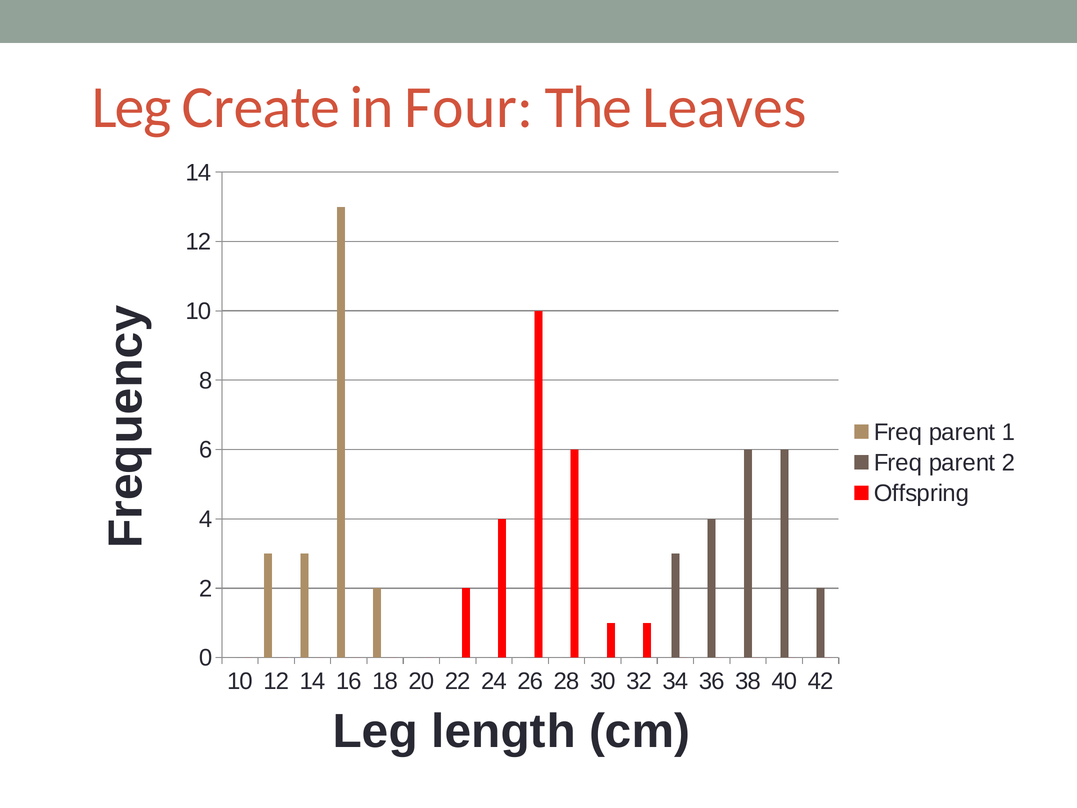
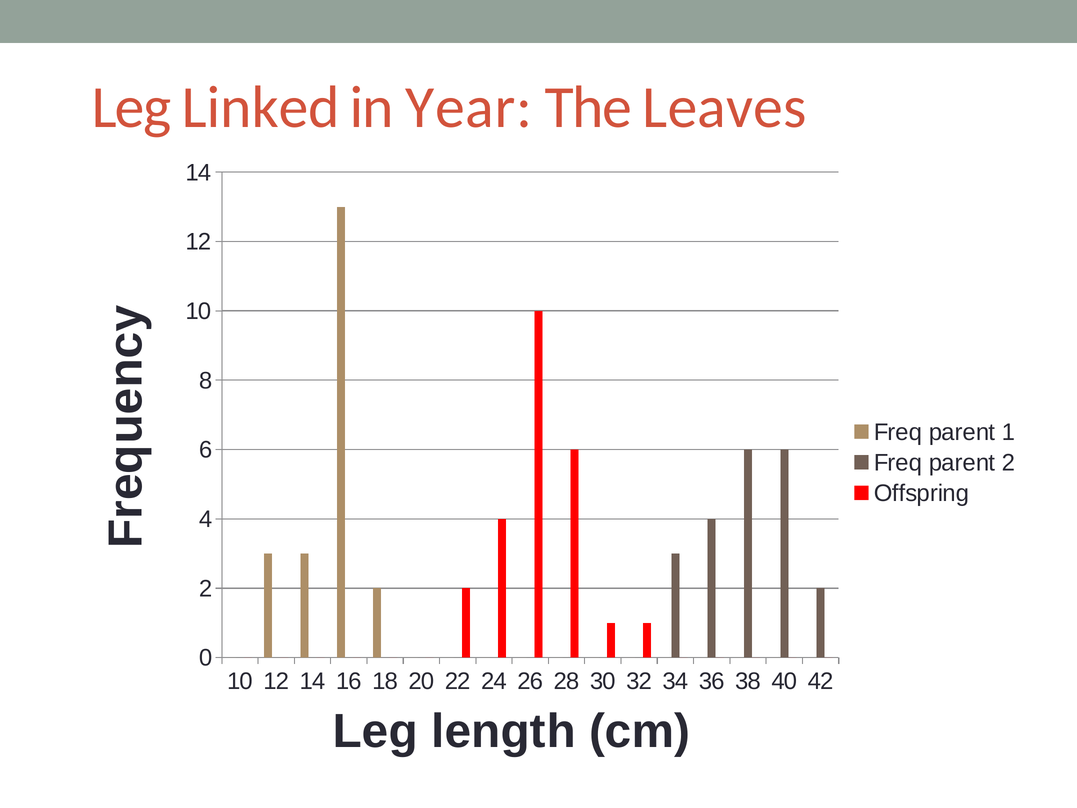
Create: Create -> Linked
Four: Four -> Year
